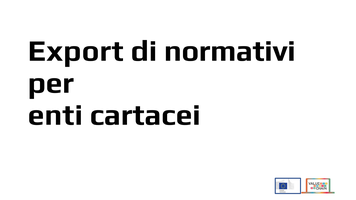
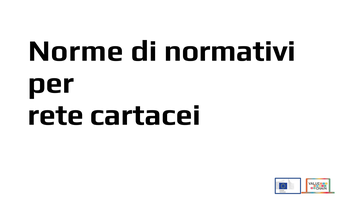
Export: Export -> Norme
enti: enti -> rete
